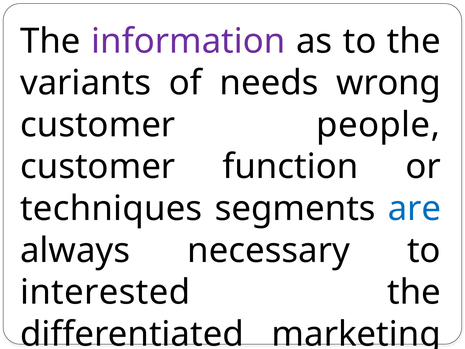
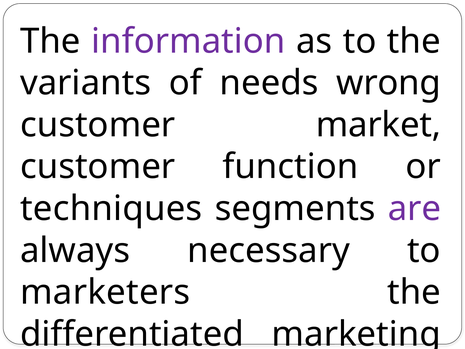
customer people: people -> market
are colour: blue -> purple
interested: interested -> marketers
